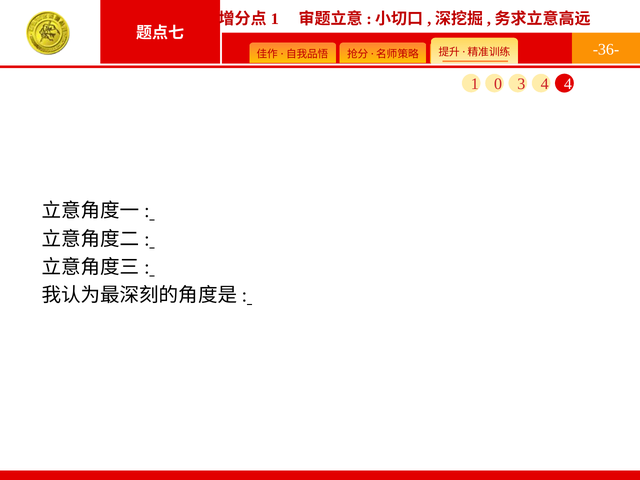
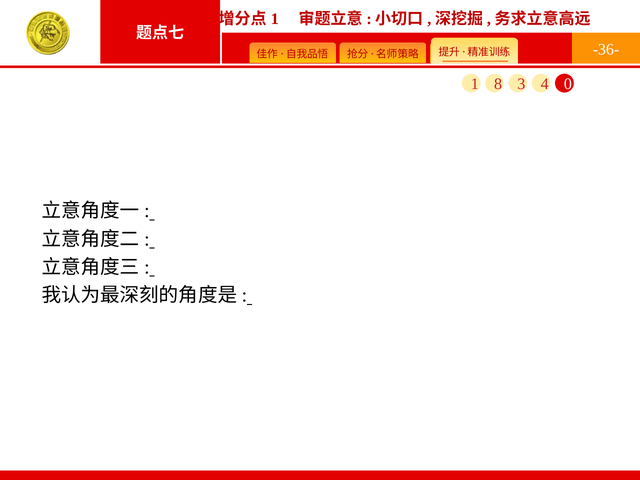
0: 0 -> 8
4 4: 4 -> 0
